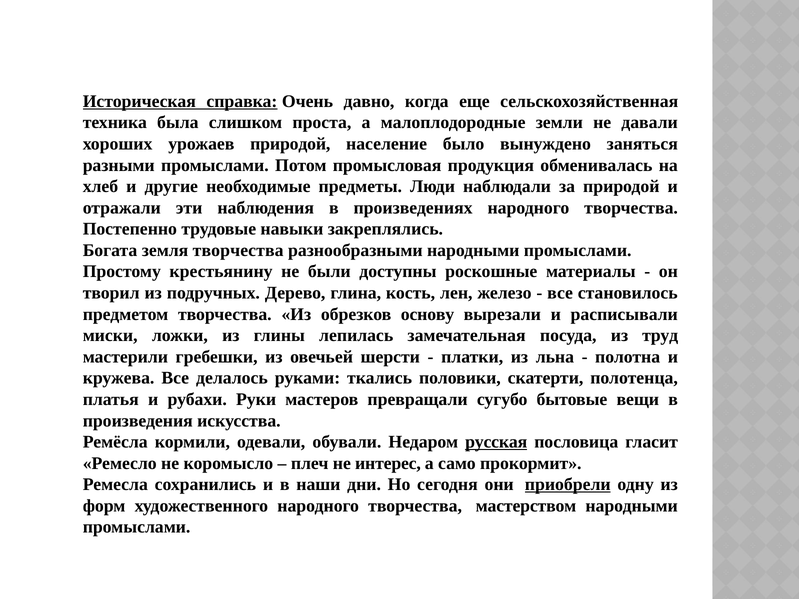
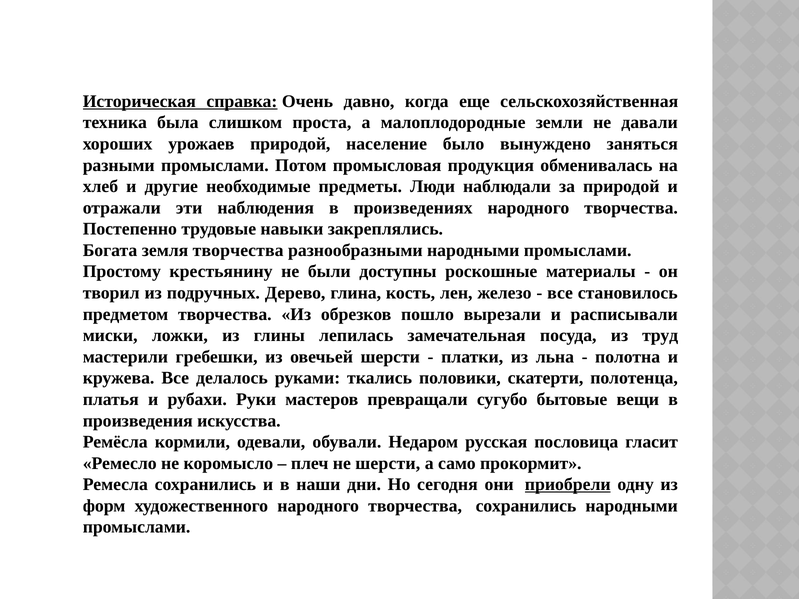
основу: основу -> пошло
русская underline: present -> none
не интерес: интерес -> шерсти
творчества мастерством: мастерством -> сохранились
